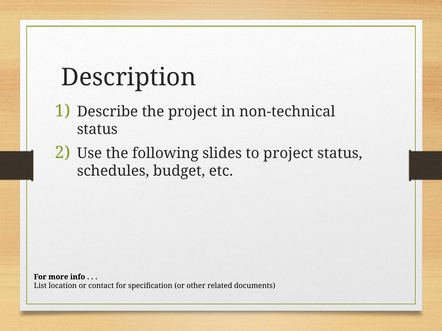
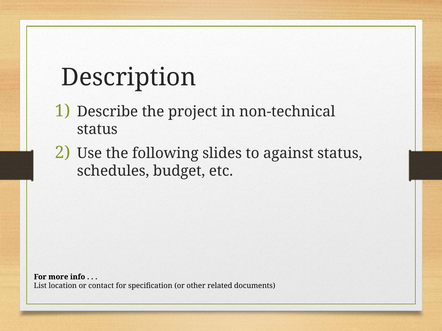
to project: project -> against
